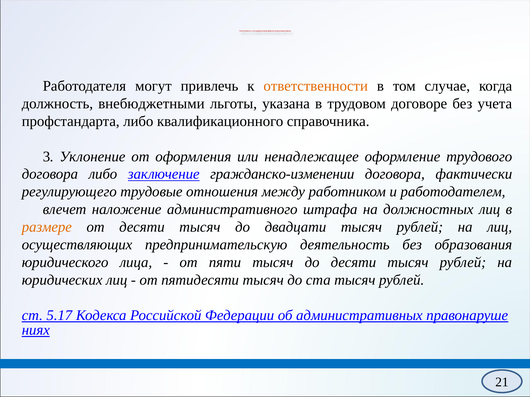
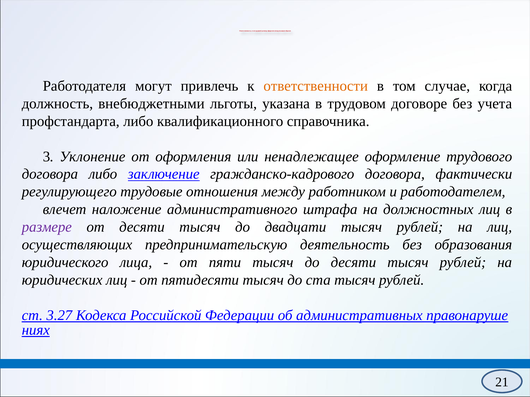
гражданско-изменении: гражданско-изменении -> гражданско-кадрового
размере colour: orange -> purple
5.17: 5.17 -> 3.27
